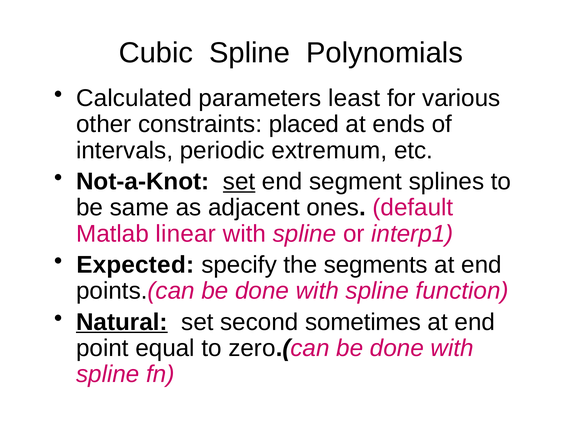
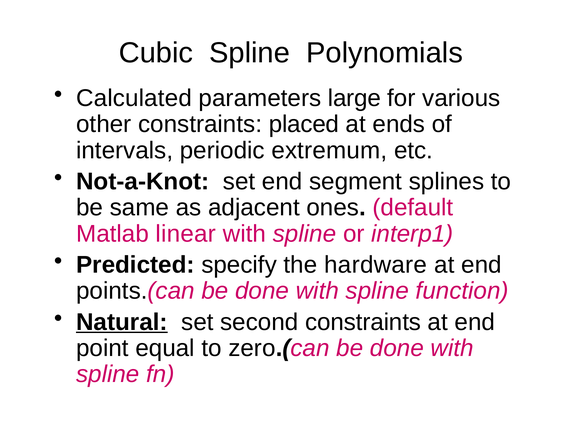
least: least -> large
set at (239, 182) underline: present -> none
Expected: Expected -> Predicted
segments: segments -> hardware
second sometimes: sometimes -> constraints
